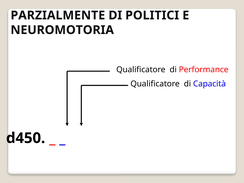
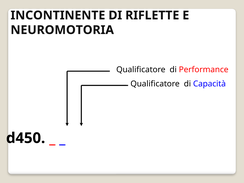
PARZIALMENTE: PARZIALMENTE -> INCONTINENTE
POLITICI: POLITICI -> RIFLETTE
